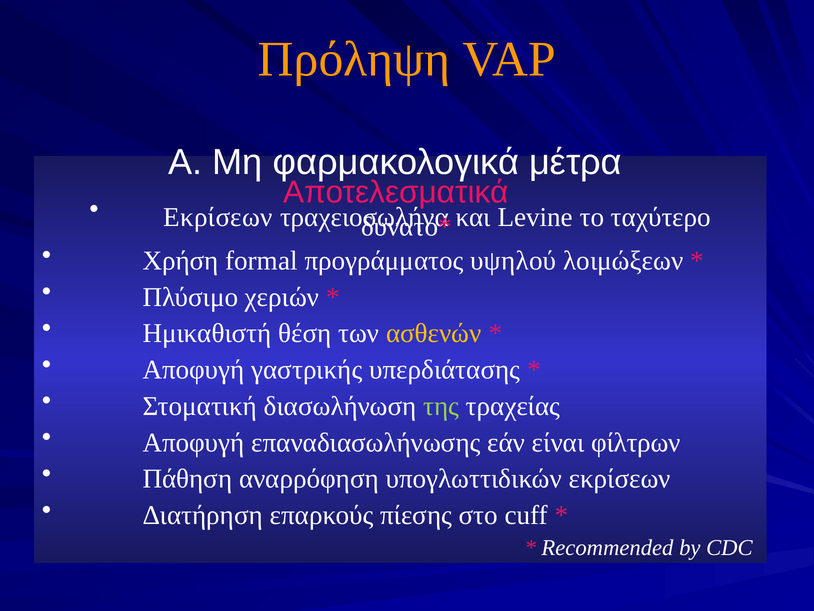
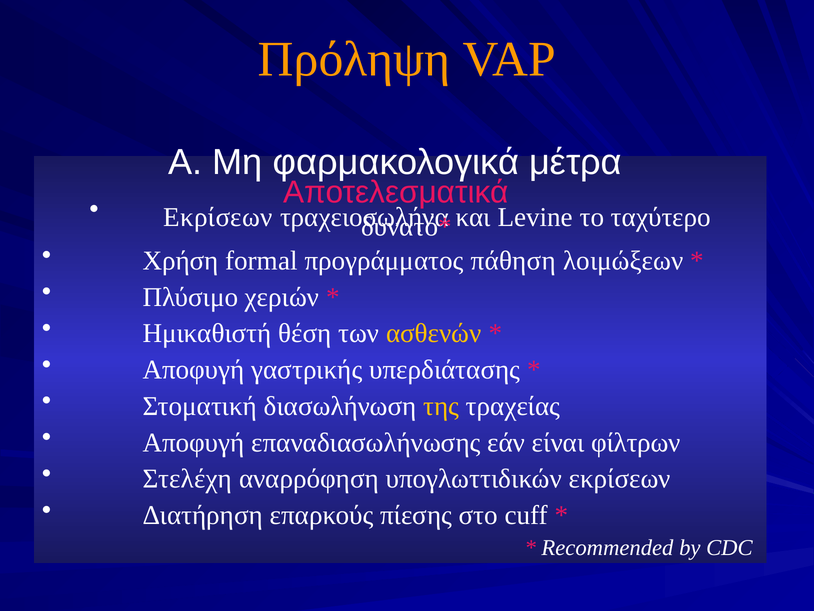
υψηλού: υψηλού -> πάθηση
της colour: light green -> yellow
Πάθηση: Πάθηση -> Στελέχη
